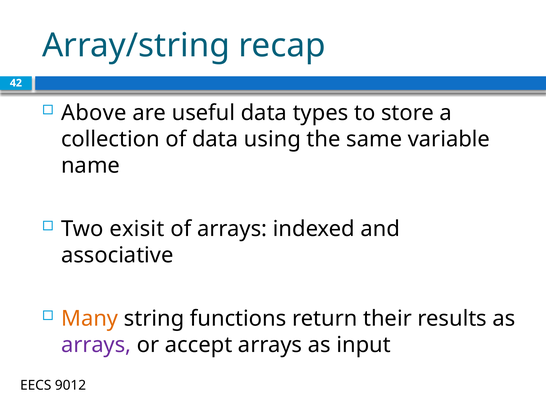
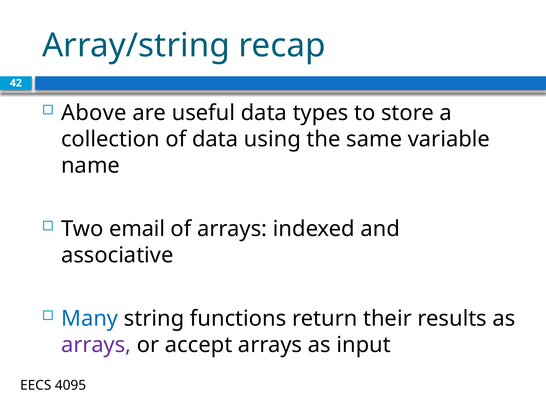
exisit: exisit -> email
Many colour: orange -> blue
9012: 9012 -> 4095
